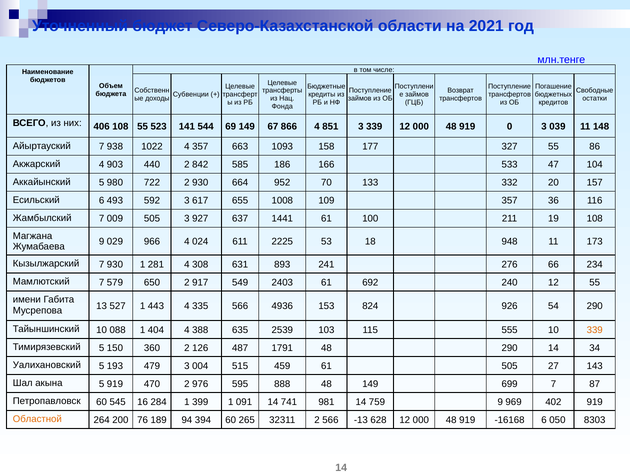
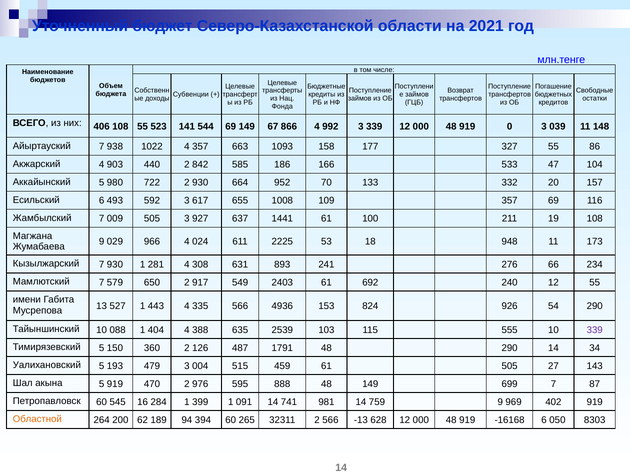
851: 851 -> 992
357 36: 36 -> 69
339 at (595, 330) colour: orange -> purple
76: 76 -> 62
